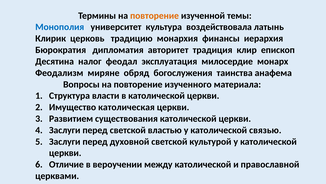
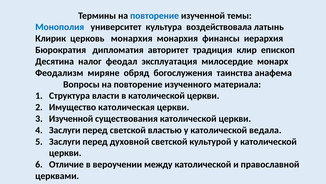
повторение at (155, 16) colour: orange -> blue
церковь традицию: традицию -> монархия
Развитием at (71, 118): Развитием -> Изученной
связью: связью -> ведала
